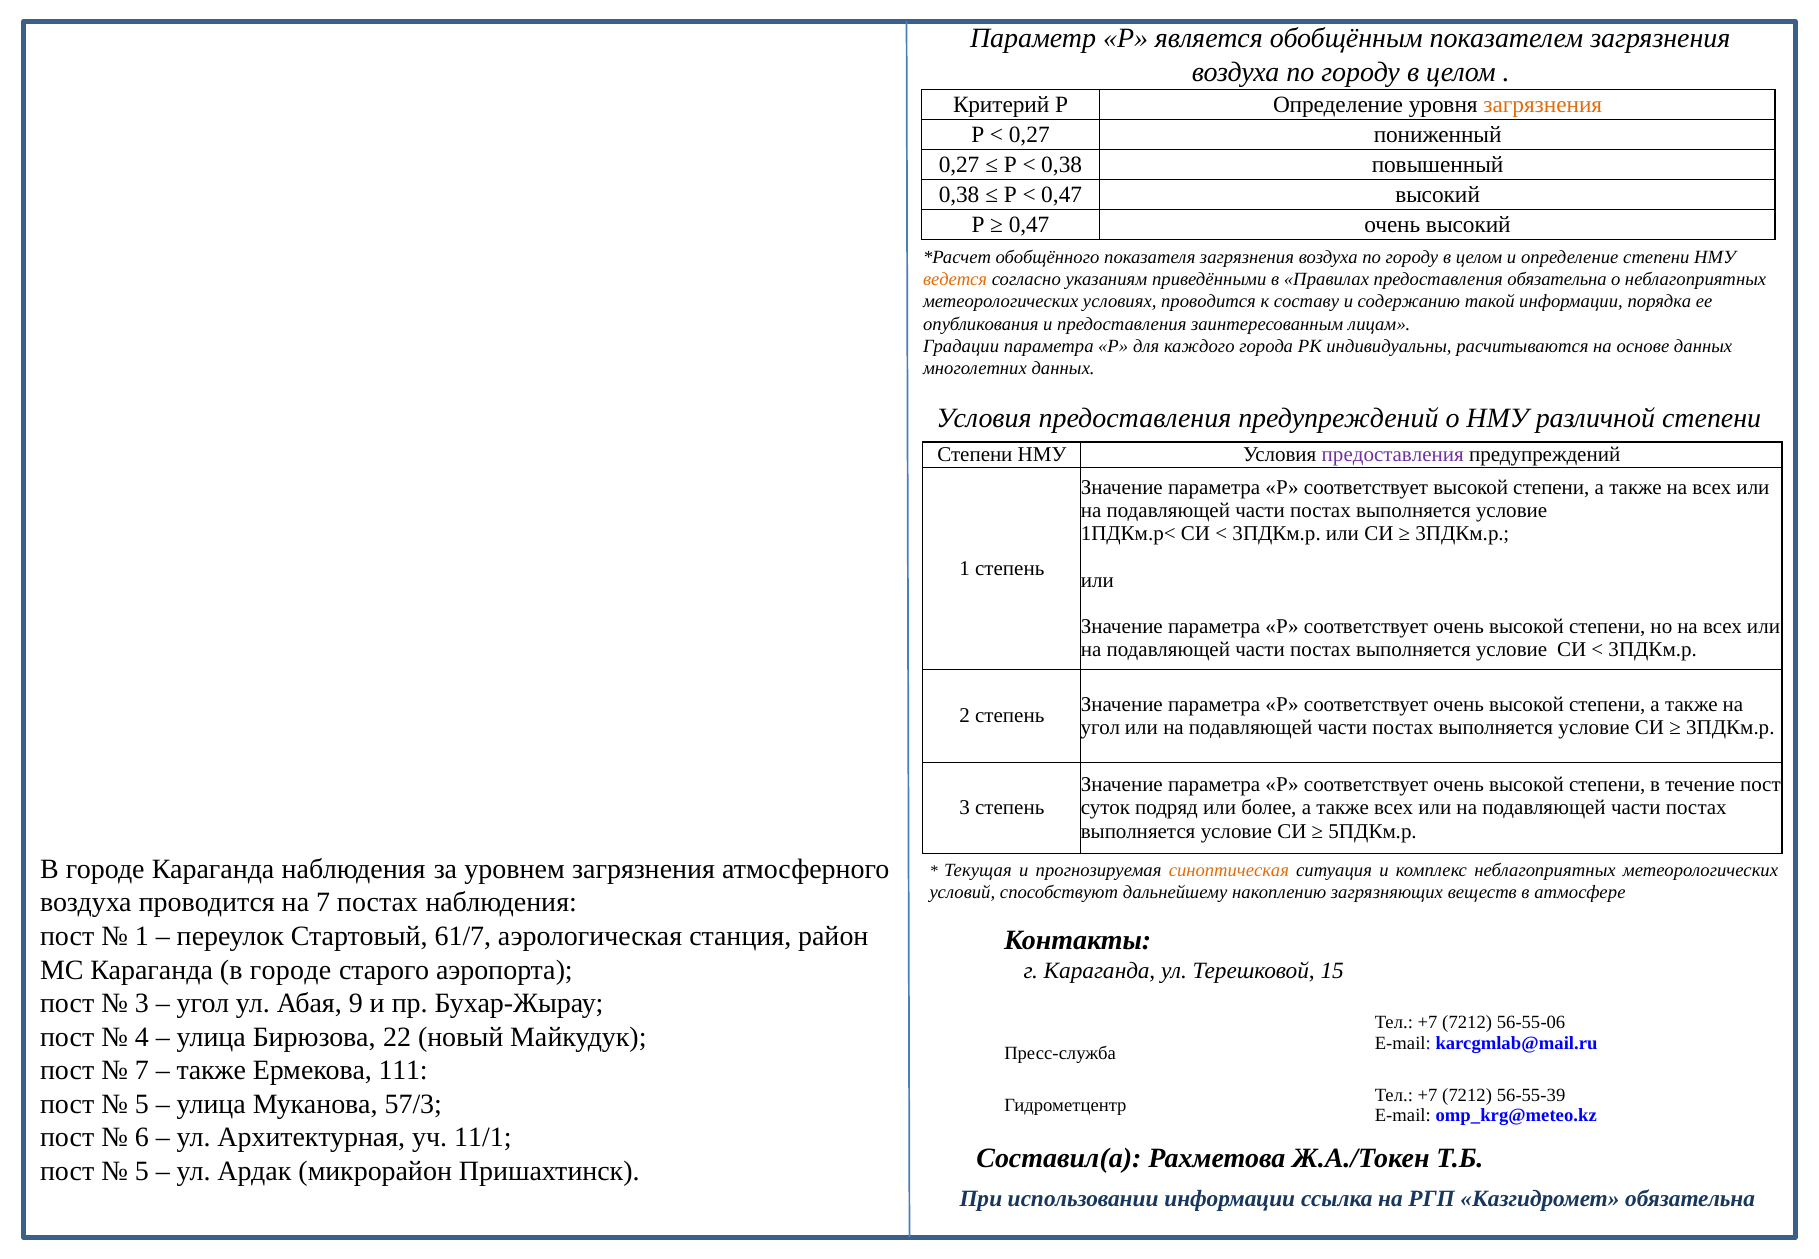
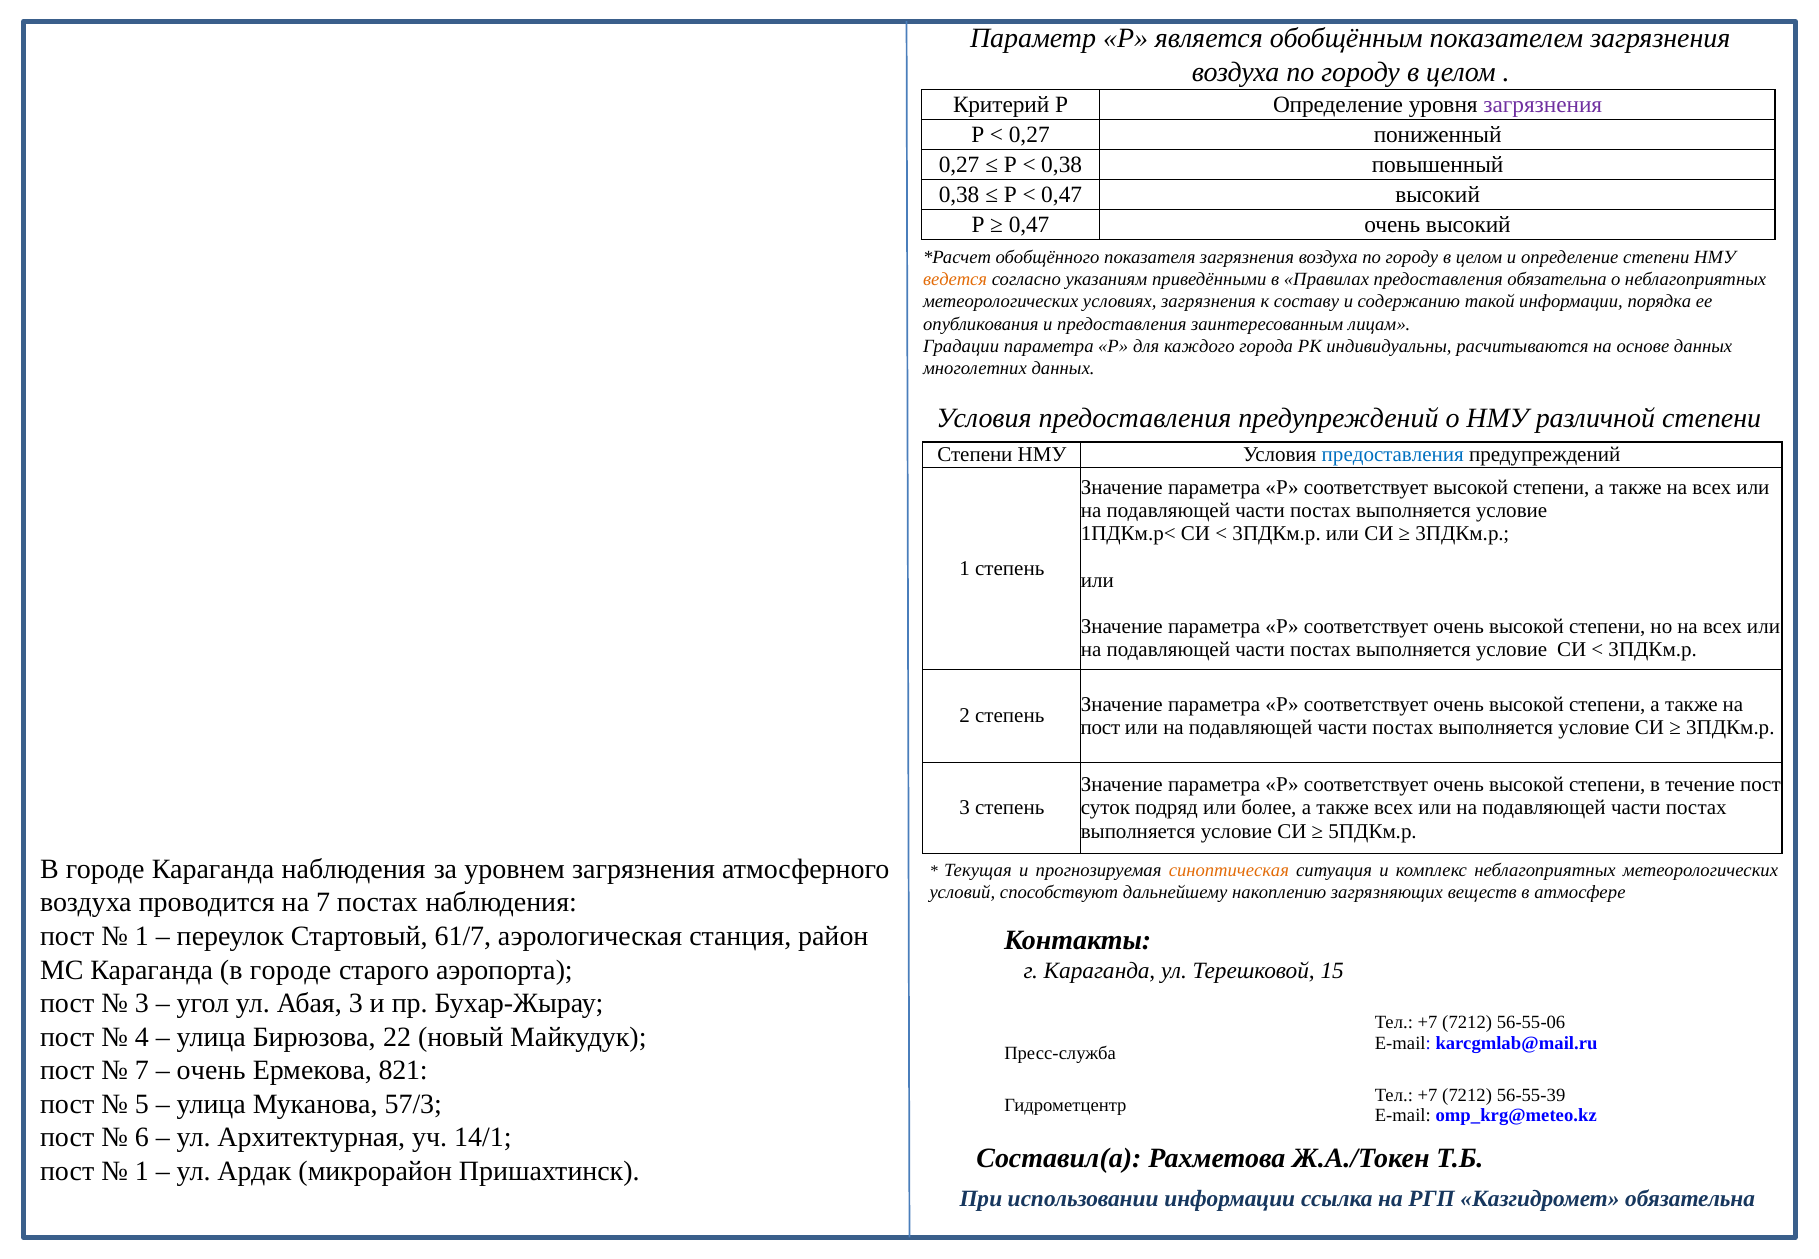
загрязнения at (1543, 105) colour: orange -> purple
условиях проводится: проводится -> загрязнения
предоставления at (1393, 455) colour: purple -> blue
угол at (1100, 728): угол -> пост
Абая 9: 9 -> 3
также at (211, 1071): также -> очень
111: 111 -> 821
11/1: 11/1 -> 14/1
5 at (142, 1172): 5 -> 1
